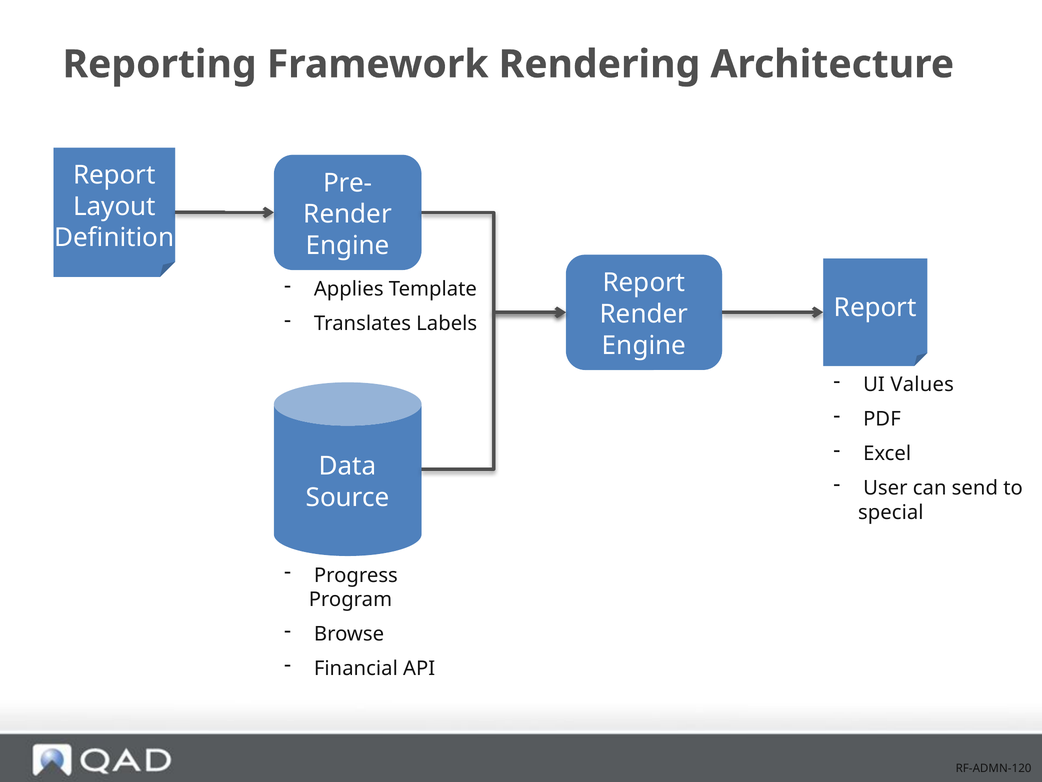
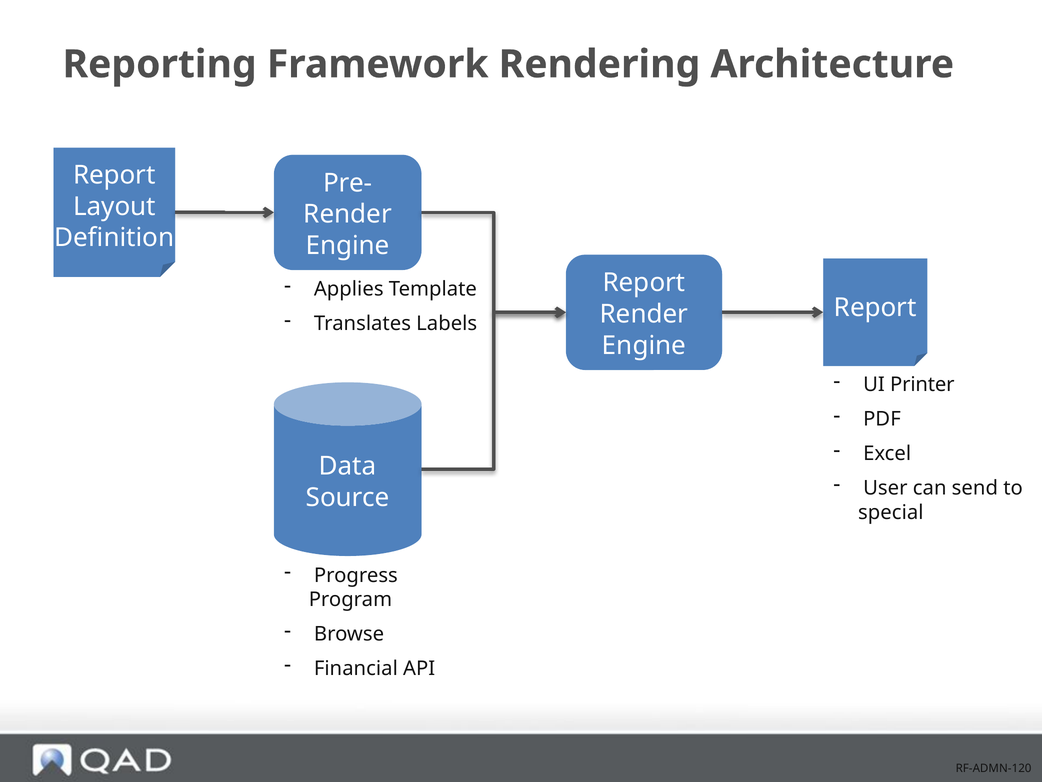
Values: Values -> Printer
